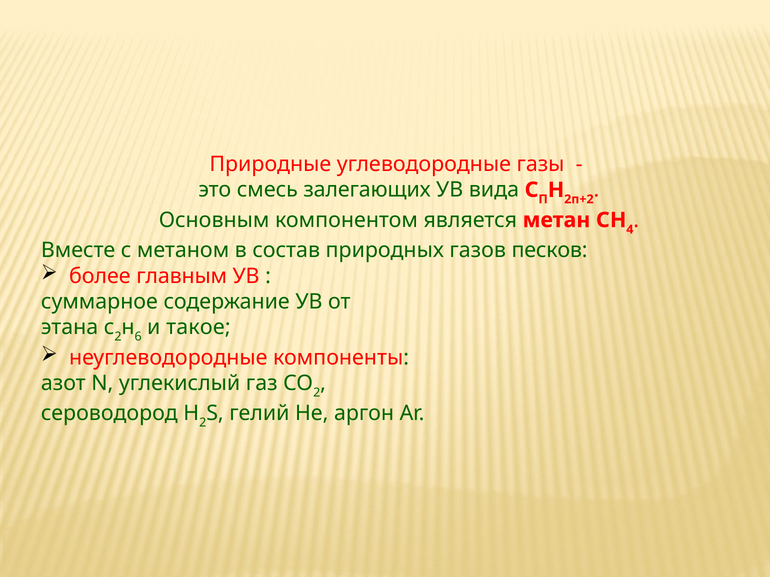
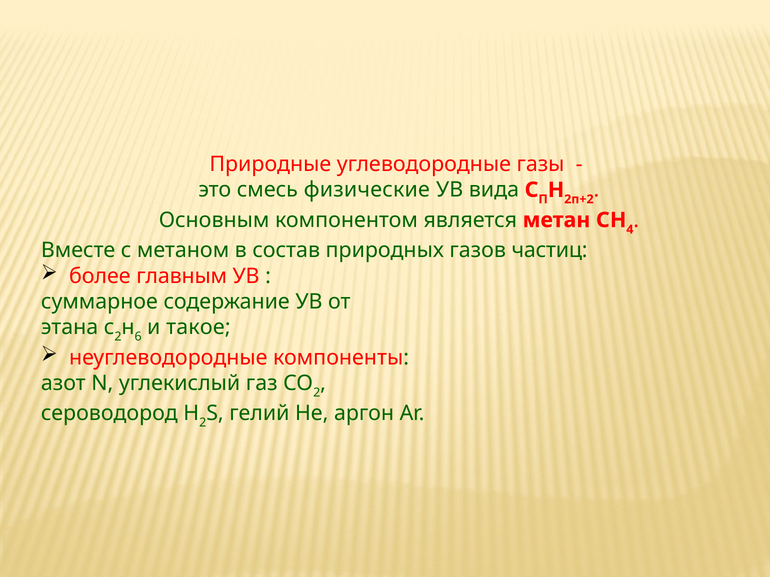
залегающих: залегающих -> физические
песков: песков -> частиц
